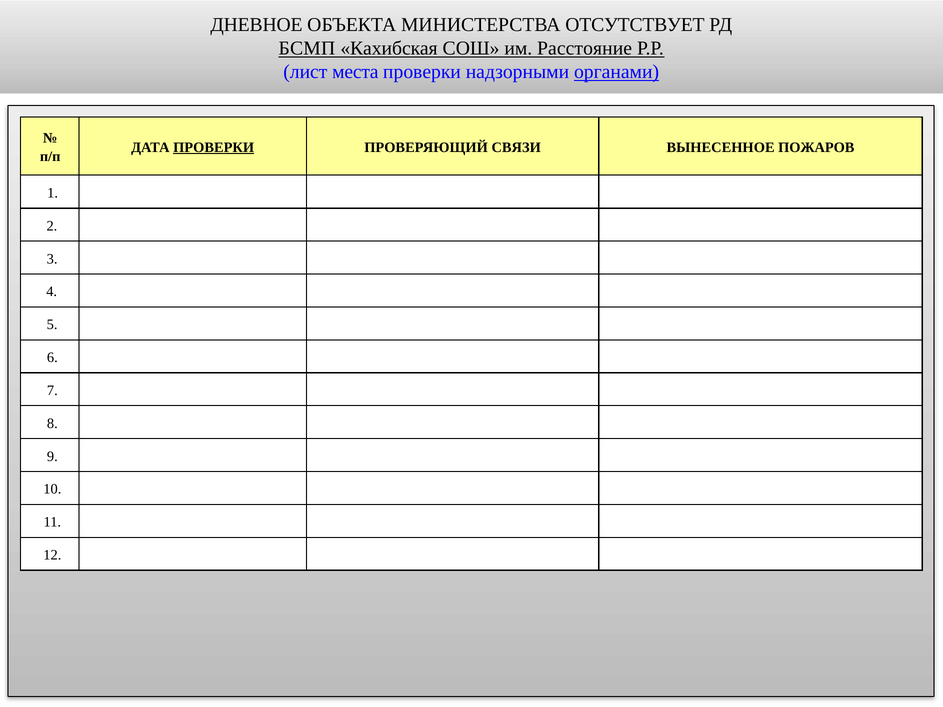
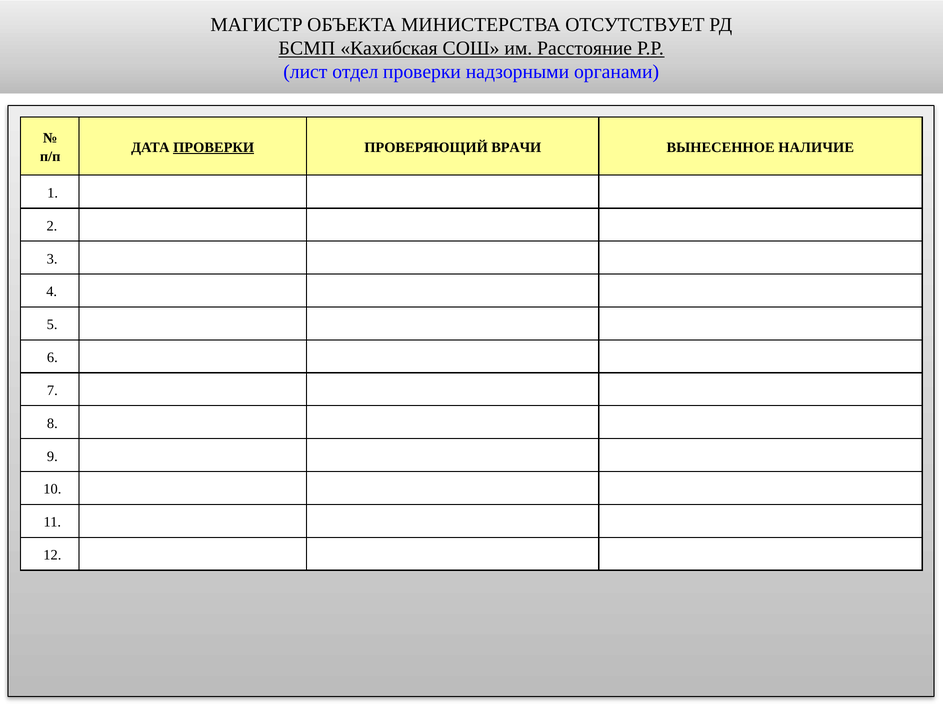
ДНЕВНОЕ: ДНЕВНОЕ -> МАГИСТР
места: места -> отдел
органами underline: present -> none
СВЯЗИ: СВЯЗИ -> ВРАЧИ
ПОЖАРОВ: ПОЖАРОВ -> НАЛИЧИЕ
